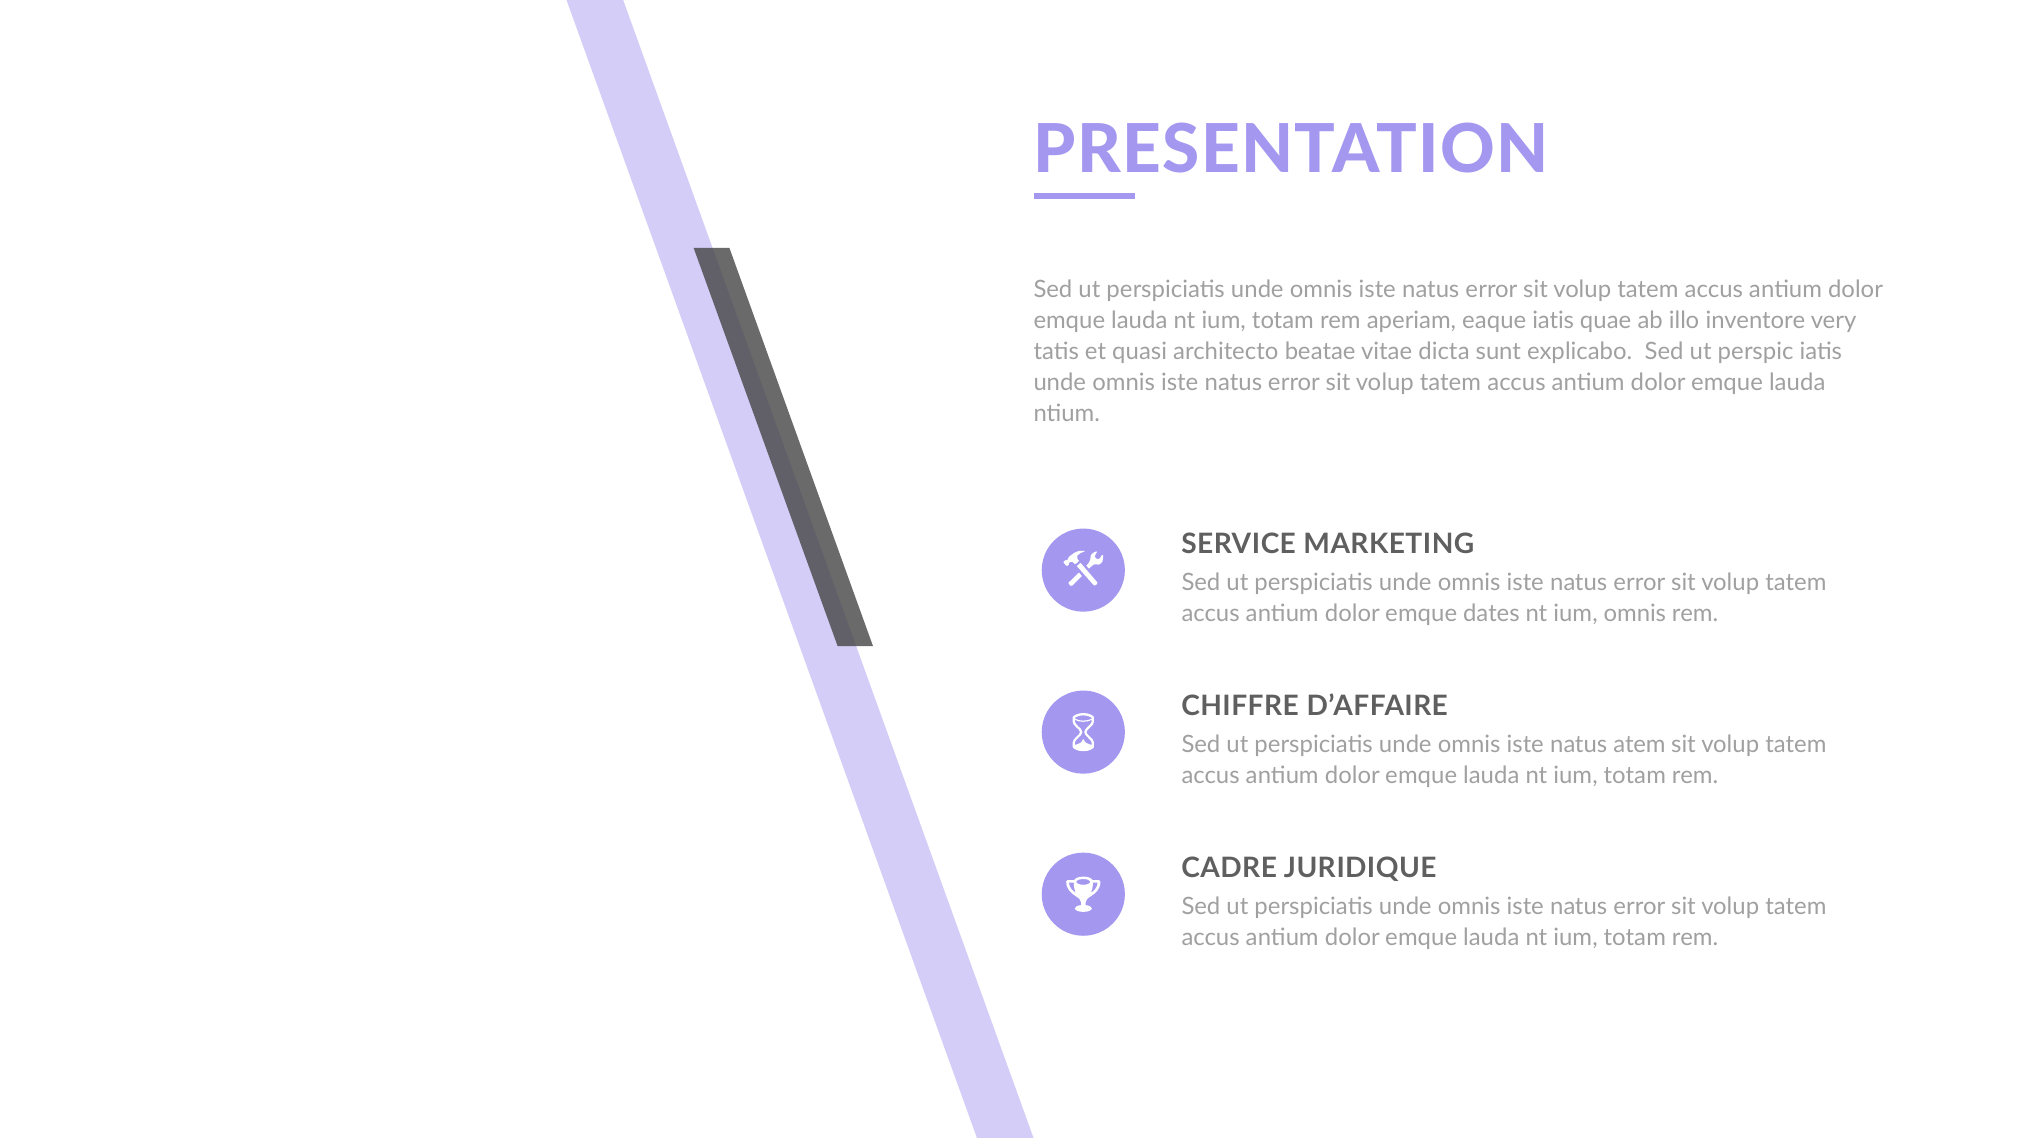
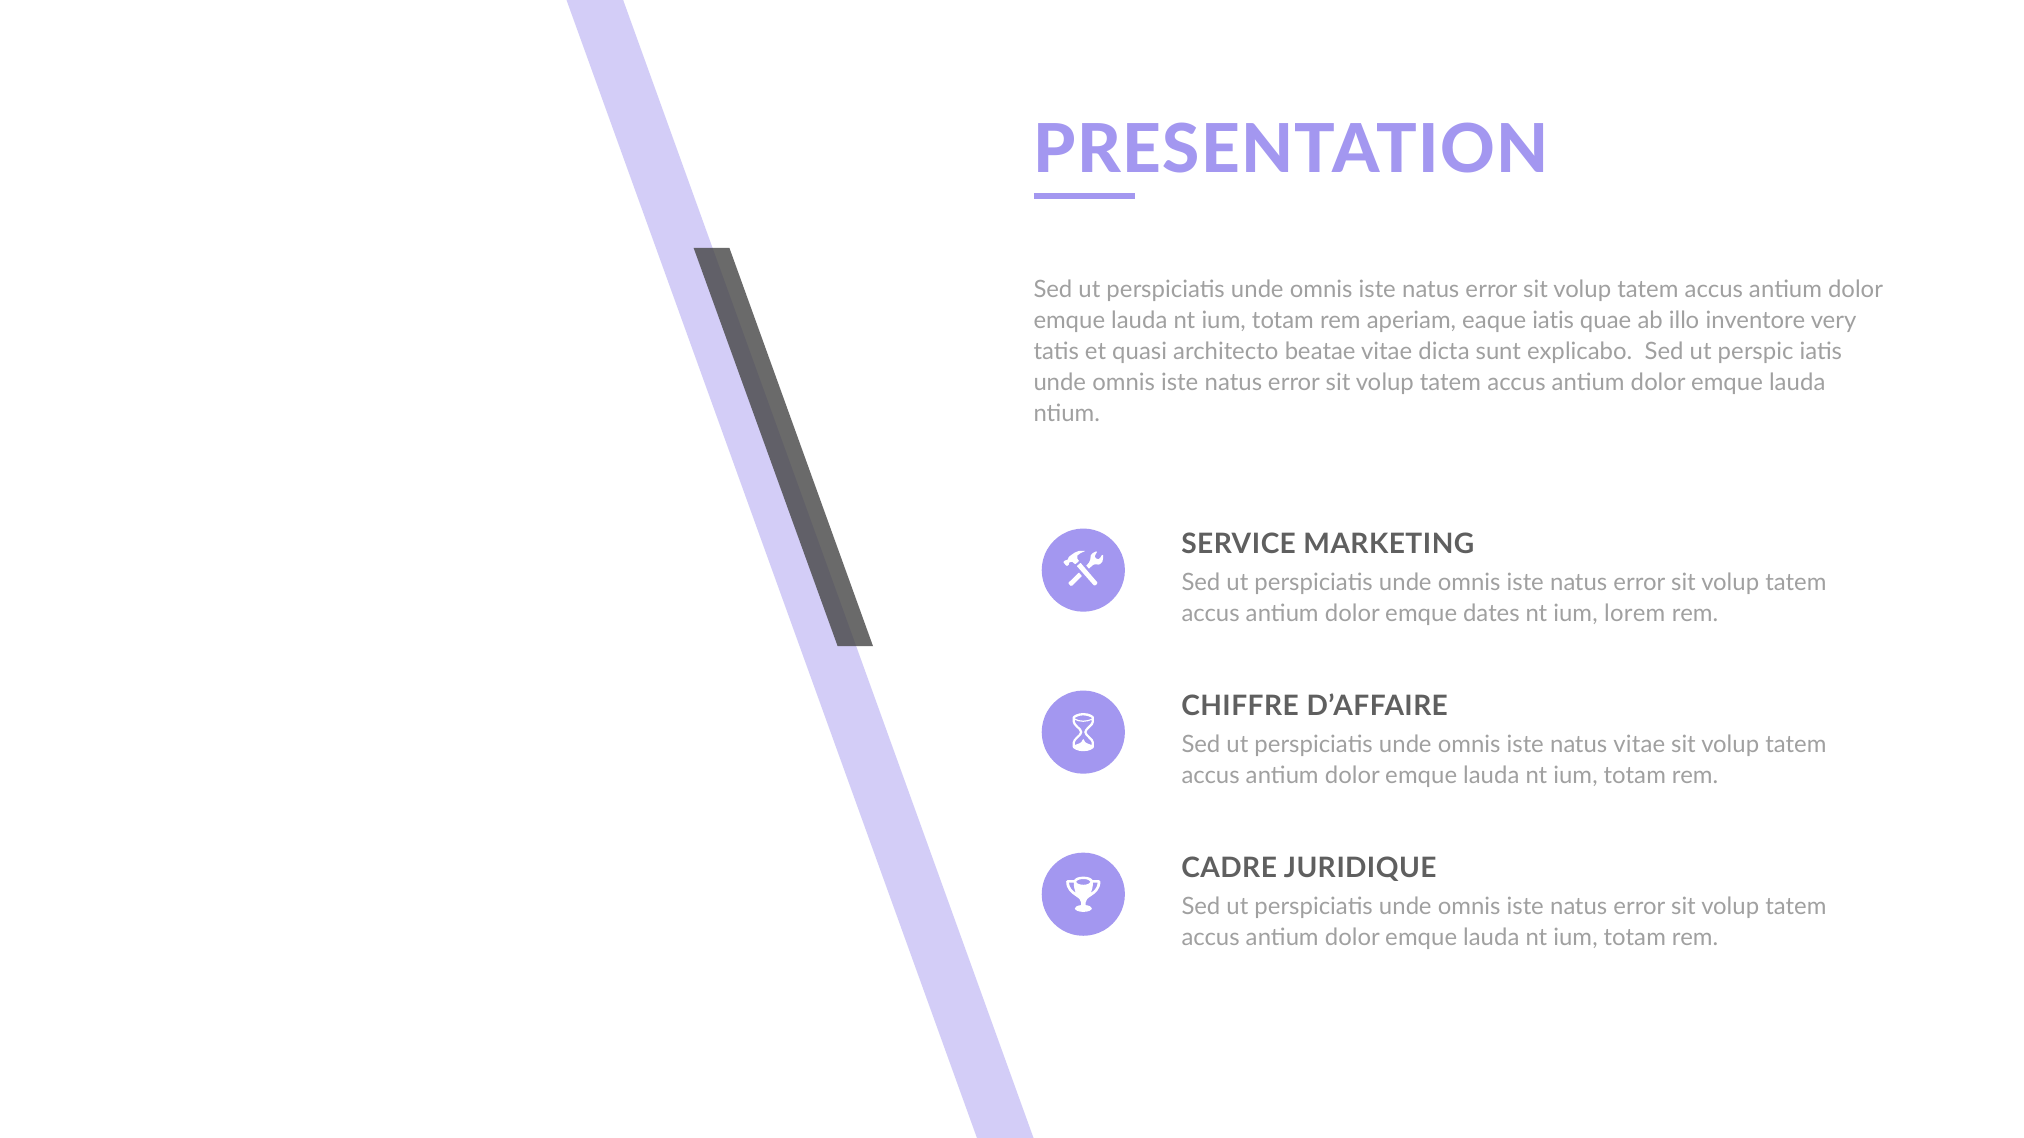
ium omnis: omnis -> lorem
natus atem: atem -> vitae
